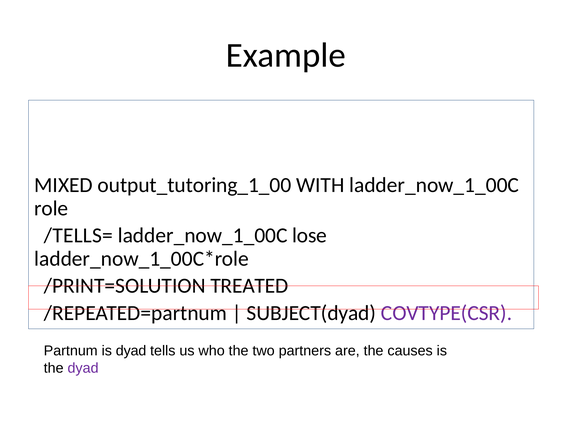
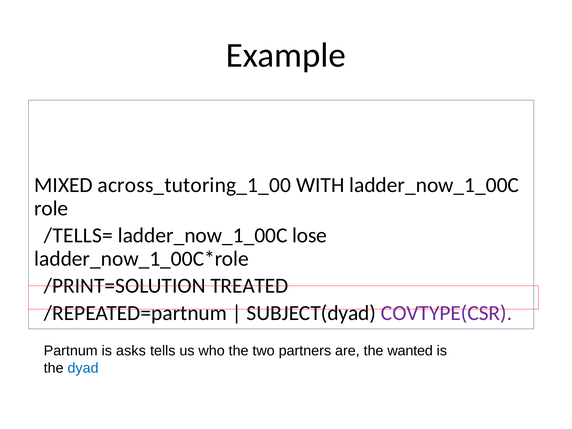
output_tutoring_1_00: output_tutoring_1_00 -> across_tutoring_1_00
is dyad: dyad -> asks
causes: causes -> wanted
dyad at (83, 368) colour: purple -> blue
